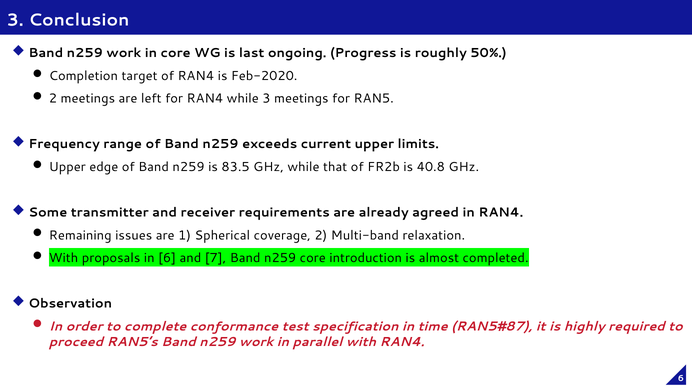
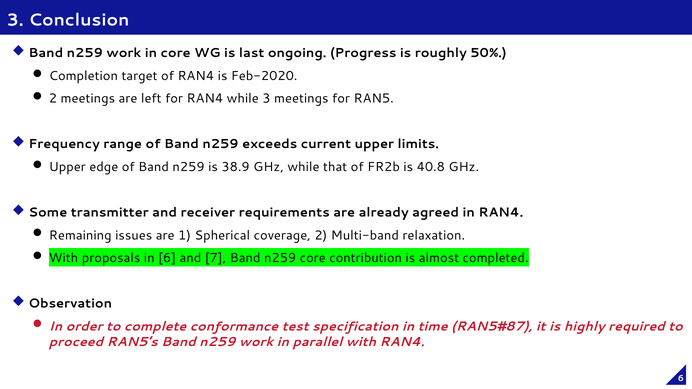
83.5: 83.5 -> 38.9
introduction: introduction -> contribution
